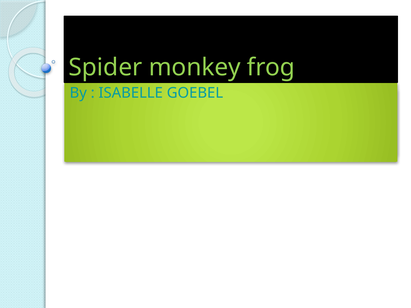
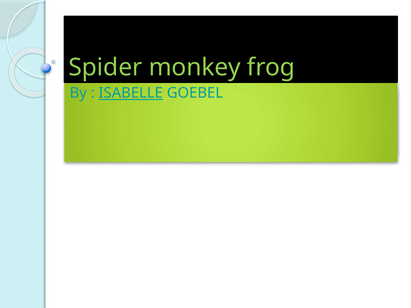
ISABELLE underline: none -> present
